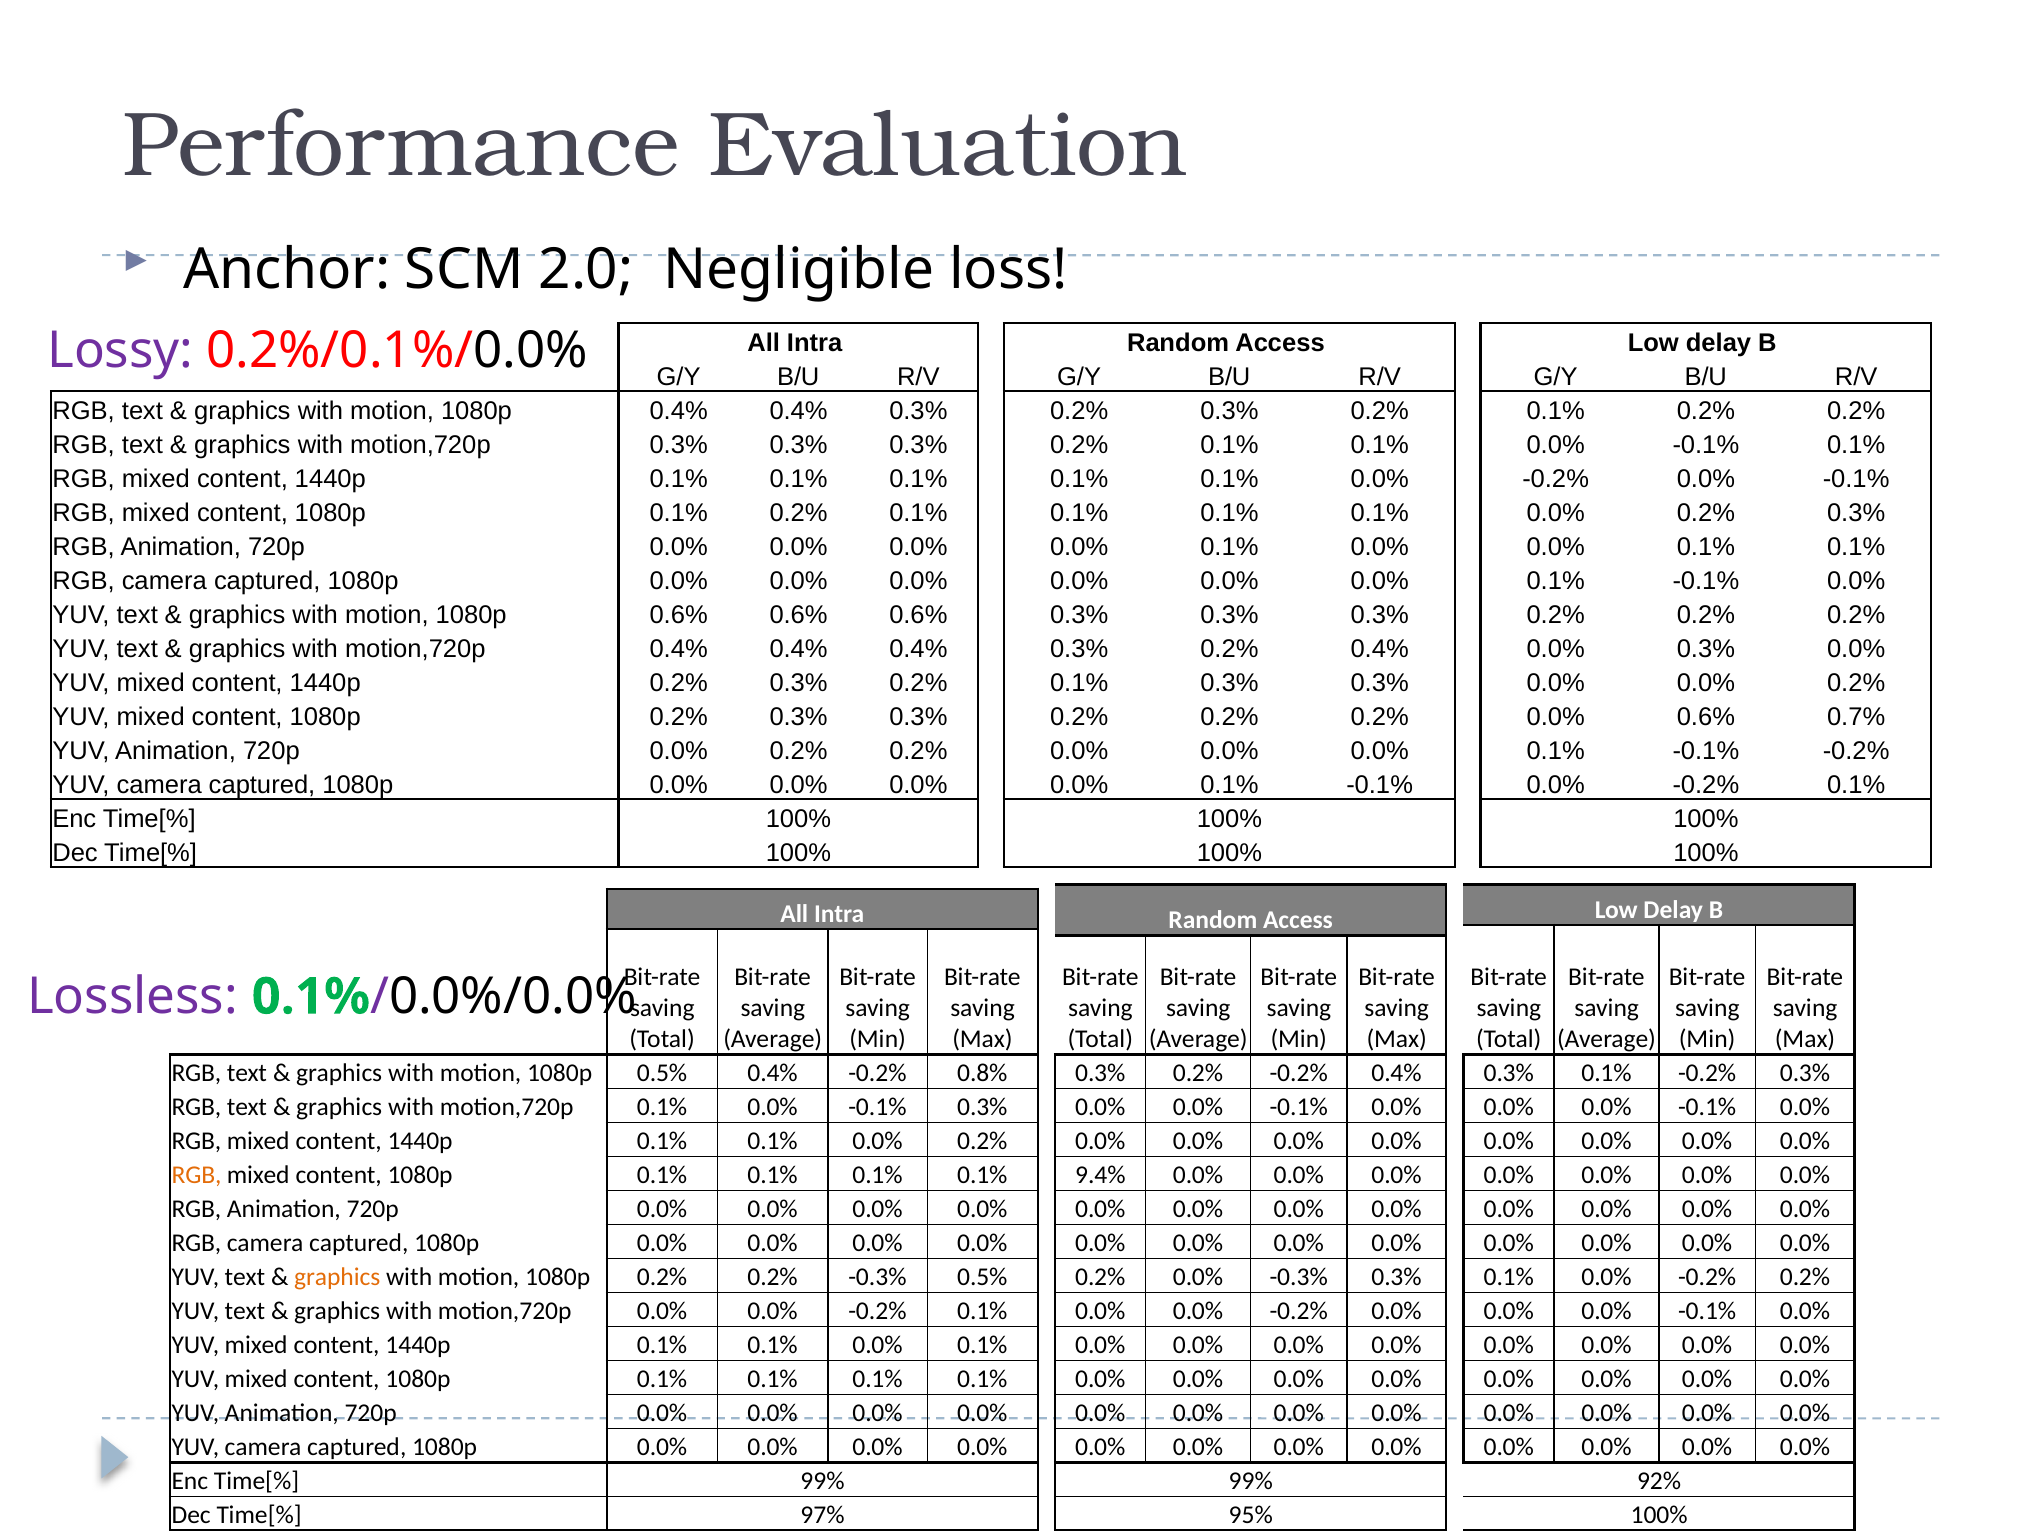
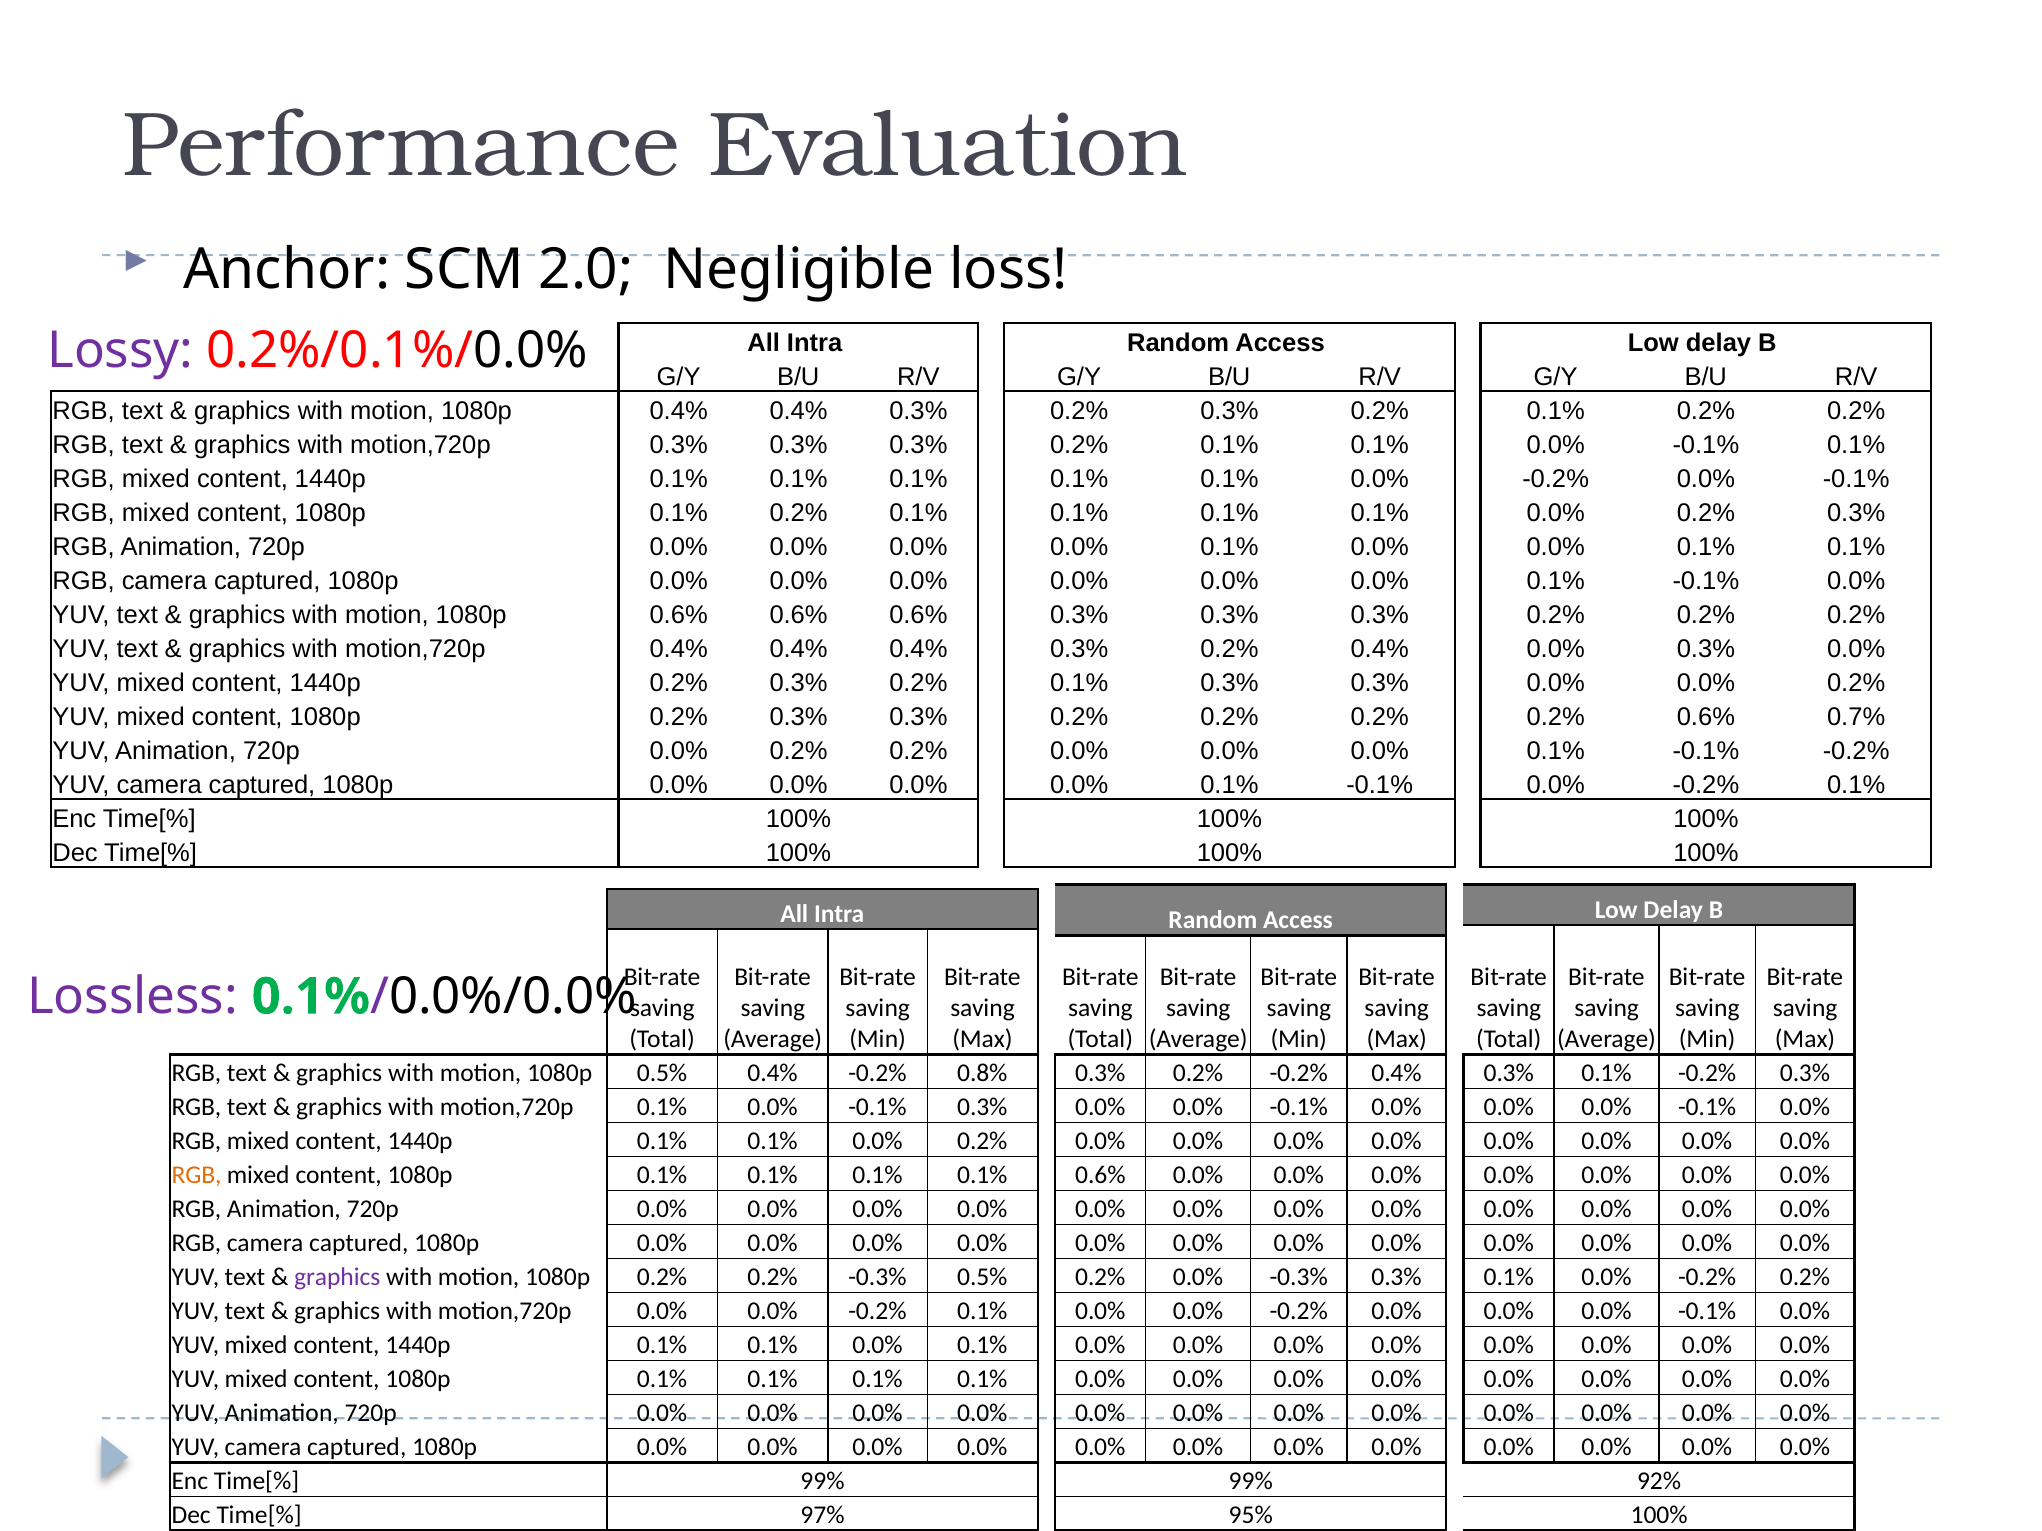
0.0% at (1556, 718): 0.0% -> 0.2%
9.4% at (1100, 1176): 9.4% -> 0.6%
graphics at (337, 1278) colour: orange -> purple
